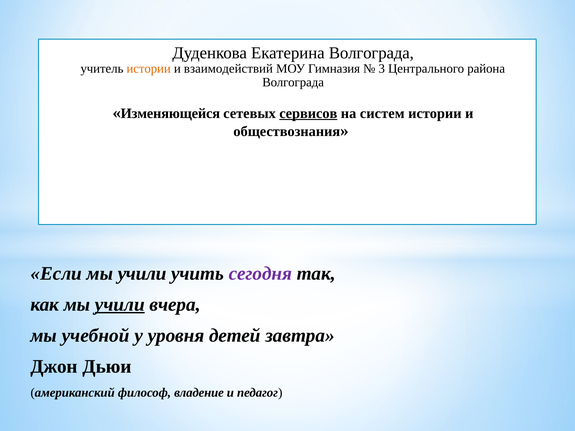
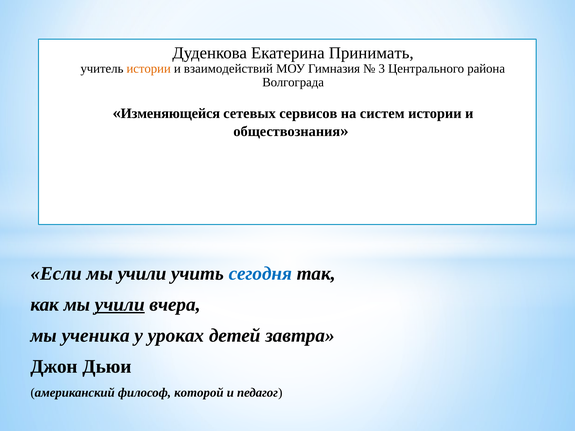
Екатерина Волгограда: Волгограда -> Принимать
сервисов underline: present -> none
сегодня colour: purple -> blue
учебной: учебной -> ученика
уровня: уровня -> уроках
владение: владение -> которой
